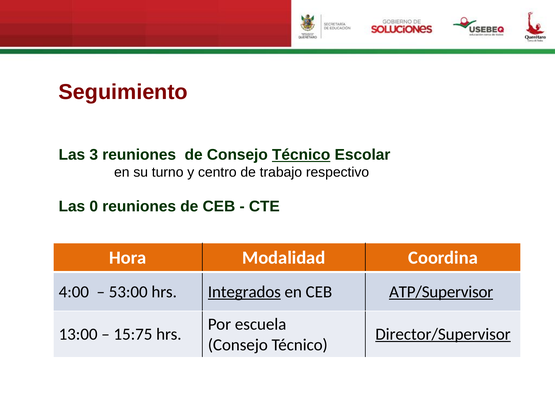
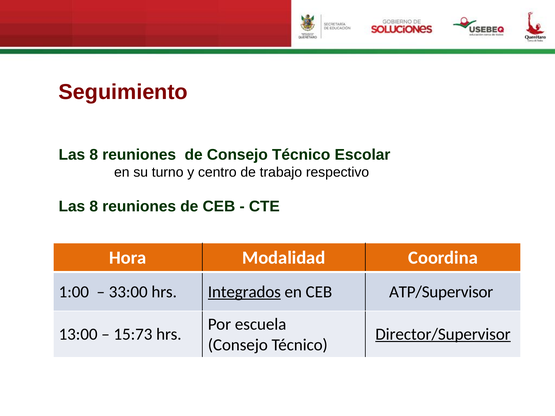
3 at (94, 155): 3 -> 8
Técnico at (301, 155) underline: present -> none
0 at (94, 207): 0 -> 8
4:00: 4:00 -> 1:00
53:00: 53:00 -> 33:00
ATP/Supervisor underline: present -> none
15:75: 15:75 -> 15:73
